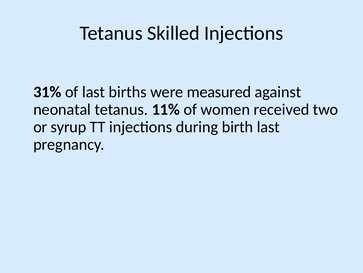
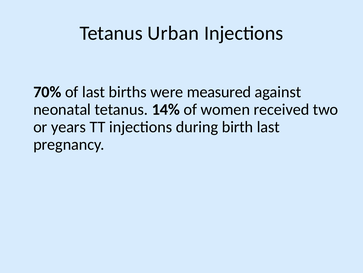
Skilled: Skilled -> Urban
31%: 31% -> 70%
11%: 11% -> 14%
syrup: syrup -> years
